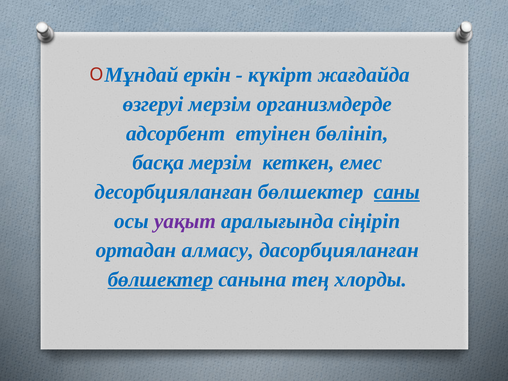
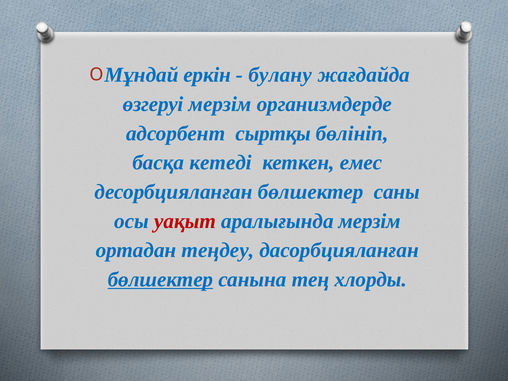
күкірт: күкірт -> булану
етуінен: етуінен -> сыртқы
басқа мерзім: мерзім -> кетеді
саны underline: present -> none
уақыт colour: purple -> red
аралығында сіңіріп: сіңіріп -> мерзім
алмасу: алмасу -> теңдеу
